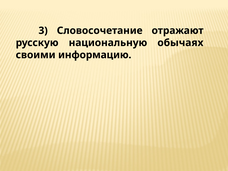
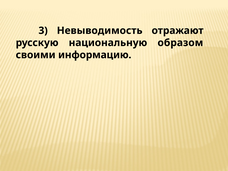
Словосочетание: Словосочетание -> Невыводимость
обычаях: обычаях -> образом
